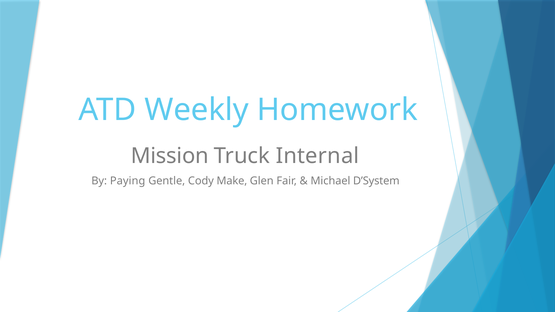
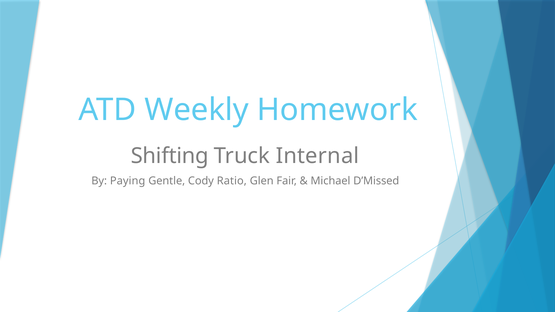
Mission: Mission -> Shifting
Make: Make -> Ratio
D’System: D’System -> D’Missed
